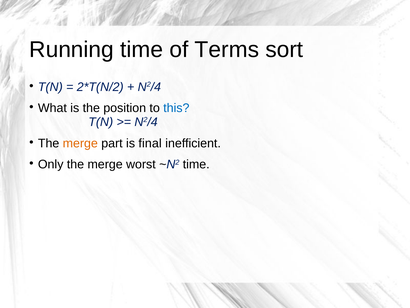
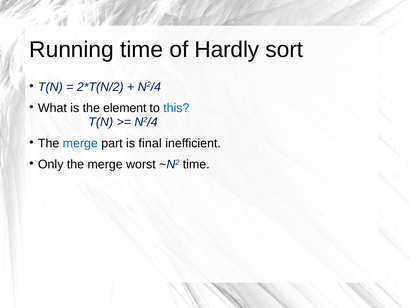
Terms: Terms -> Hardly
position: position -> element
merge at (80, 143) colour: orange -> blue
